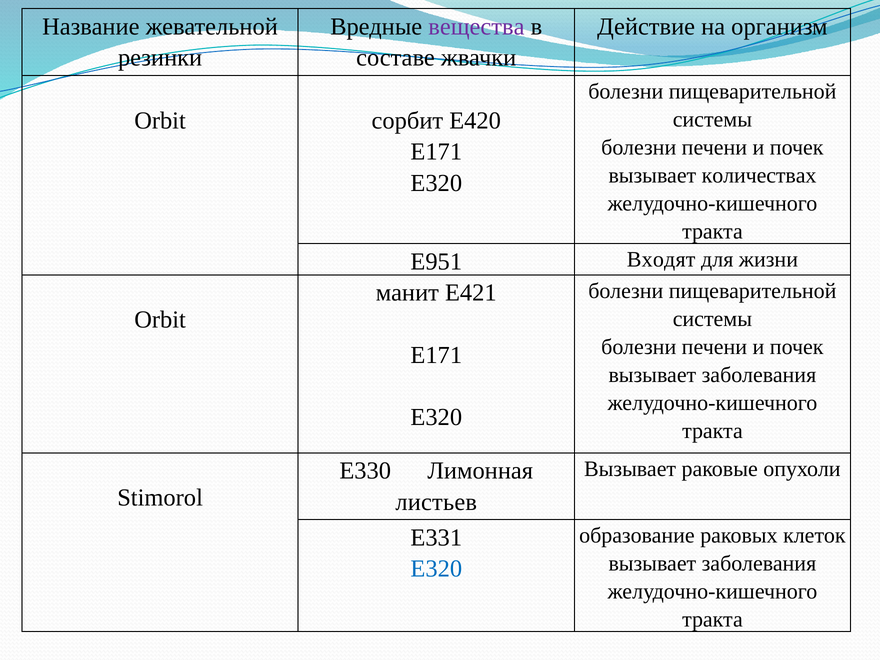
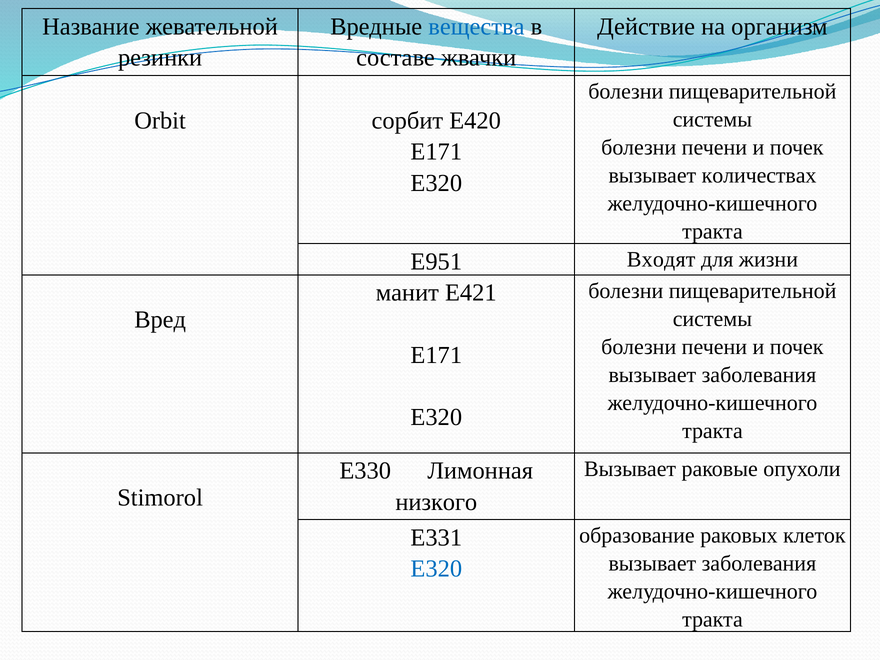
вещества colour: purple -> blue
Orbit at (160, 320): Orbit -> Вред
листьев: листьев -> низкого
